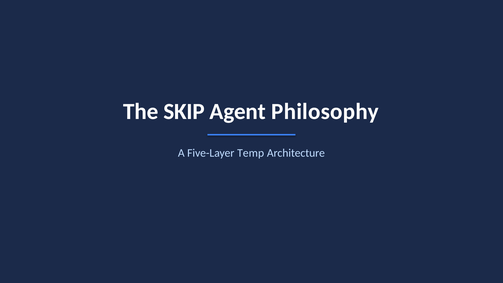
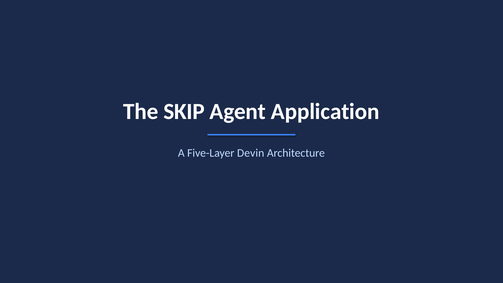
Philosophy: Philosophy -> Application
Temp: Temp -> Devin
